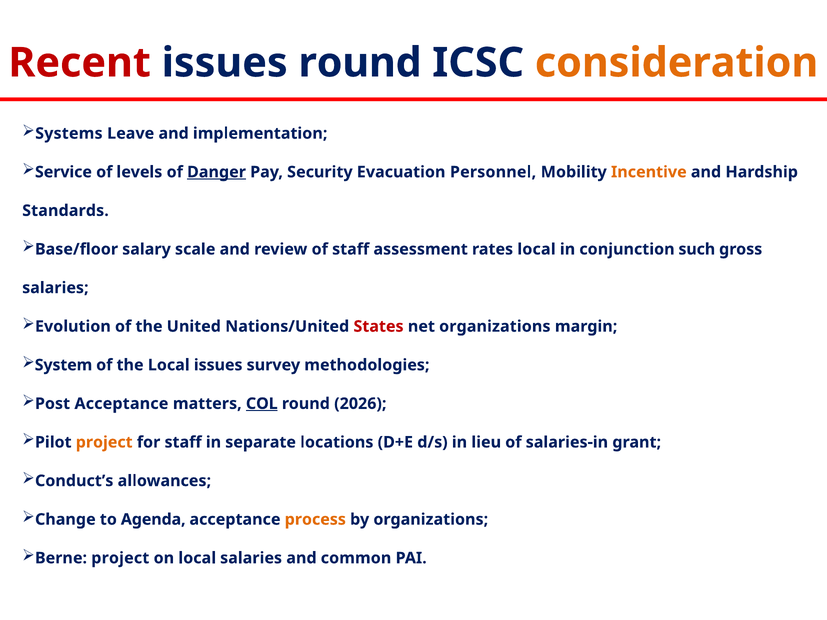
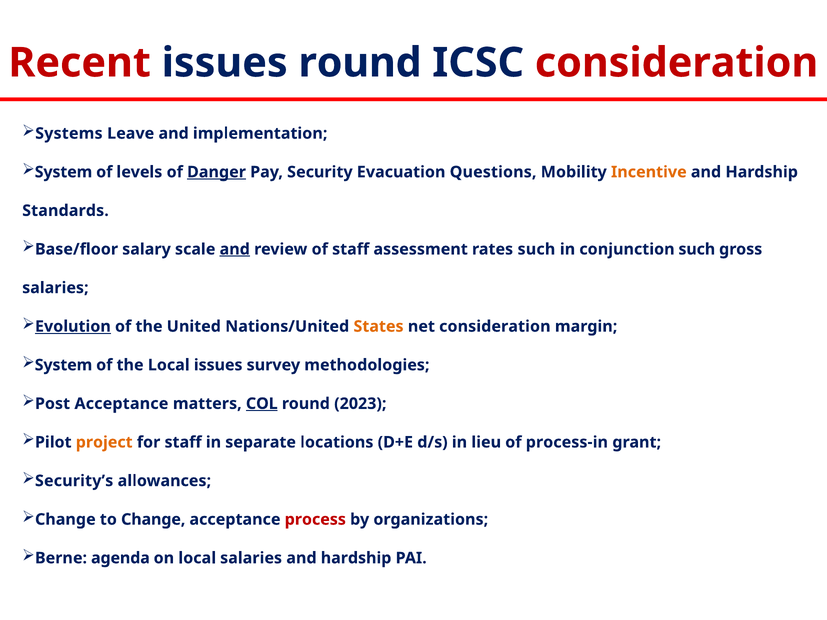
consideration at (677, 63) colour: orange -> red
Service at (63, 172): Service -> System
Personnel: Personnel -> Questions
and at (235, 249) underline: none -> present
rates local: local -> such
Evolution underline: none -> present
States colour: red -> orange
net organizations: organizations -> consideration
2026: 2026 -> 2023
salaries-in: salaries-in -> process-in
Conduct’s: Conduct’s -> Security’s
to Agenda: Agenda -> Change
process colour: orange -> red
Berne project: project -> agenda
salaries and common: common -> hardship
